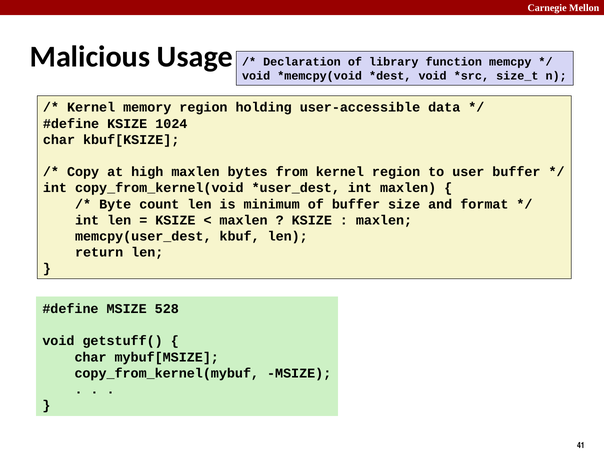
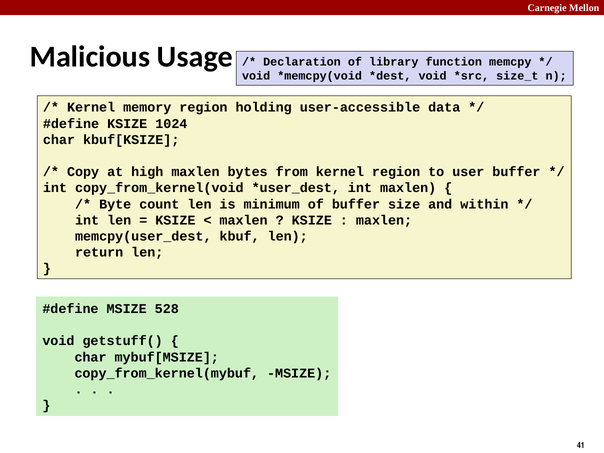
format: format -> within
